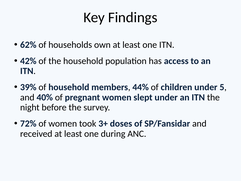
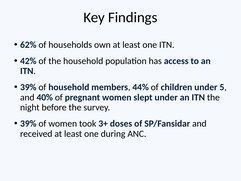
72% at (28, 123): 72% -> 39%
